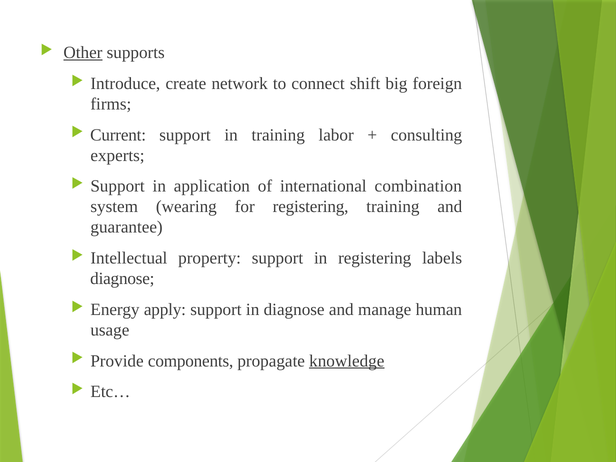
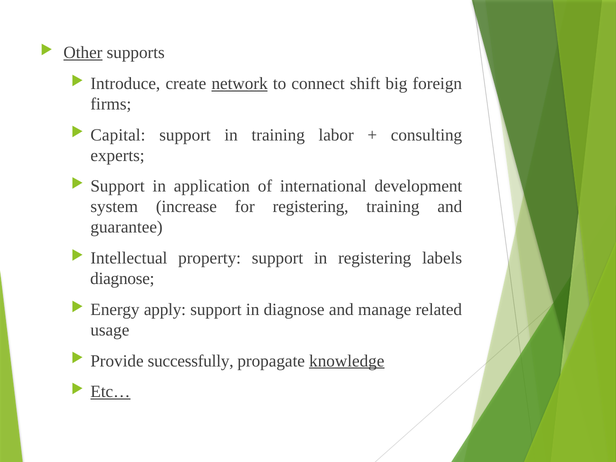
network underline: none -> present
Current: Current -> Capital
combination: combination -> development
wearing: wearing -> increase
human: human -> related
components: components -> successfully
Etc… underline: none -> present
